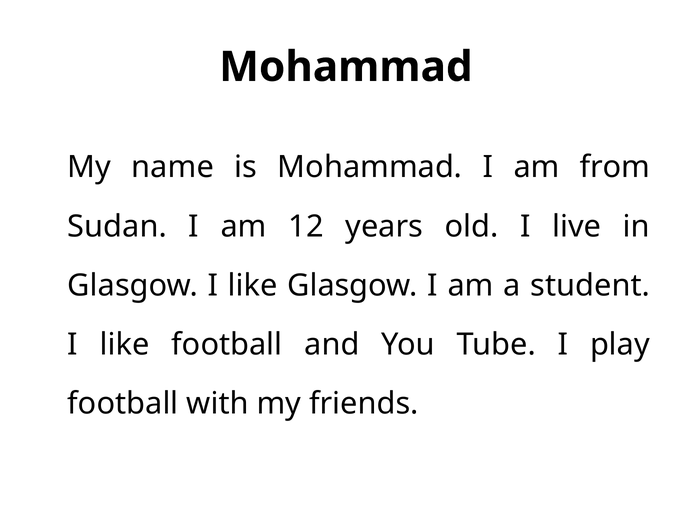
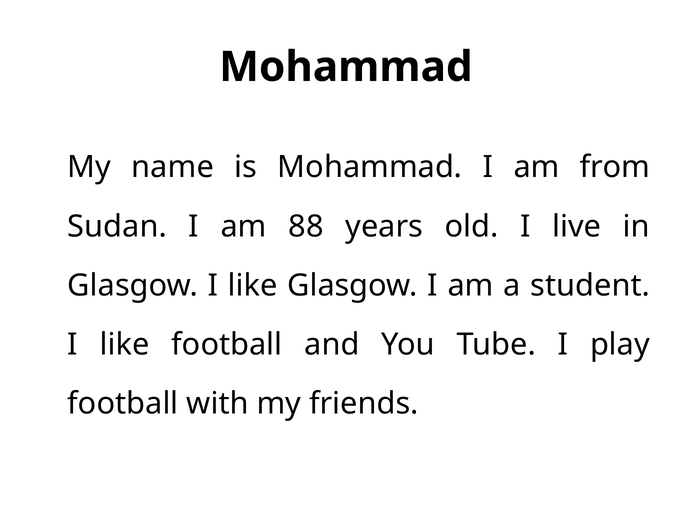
12: 12 -> 88
